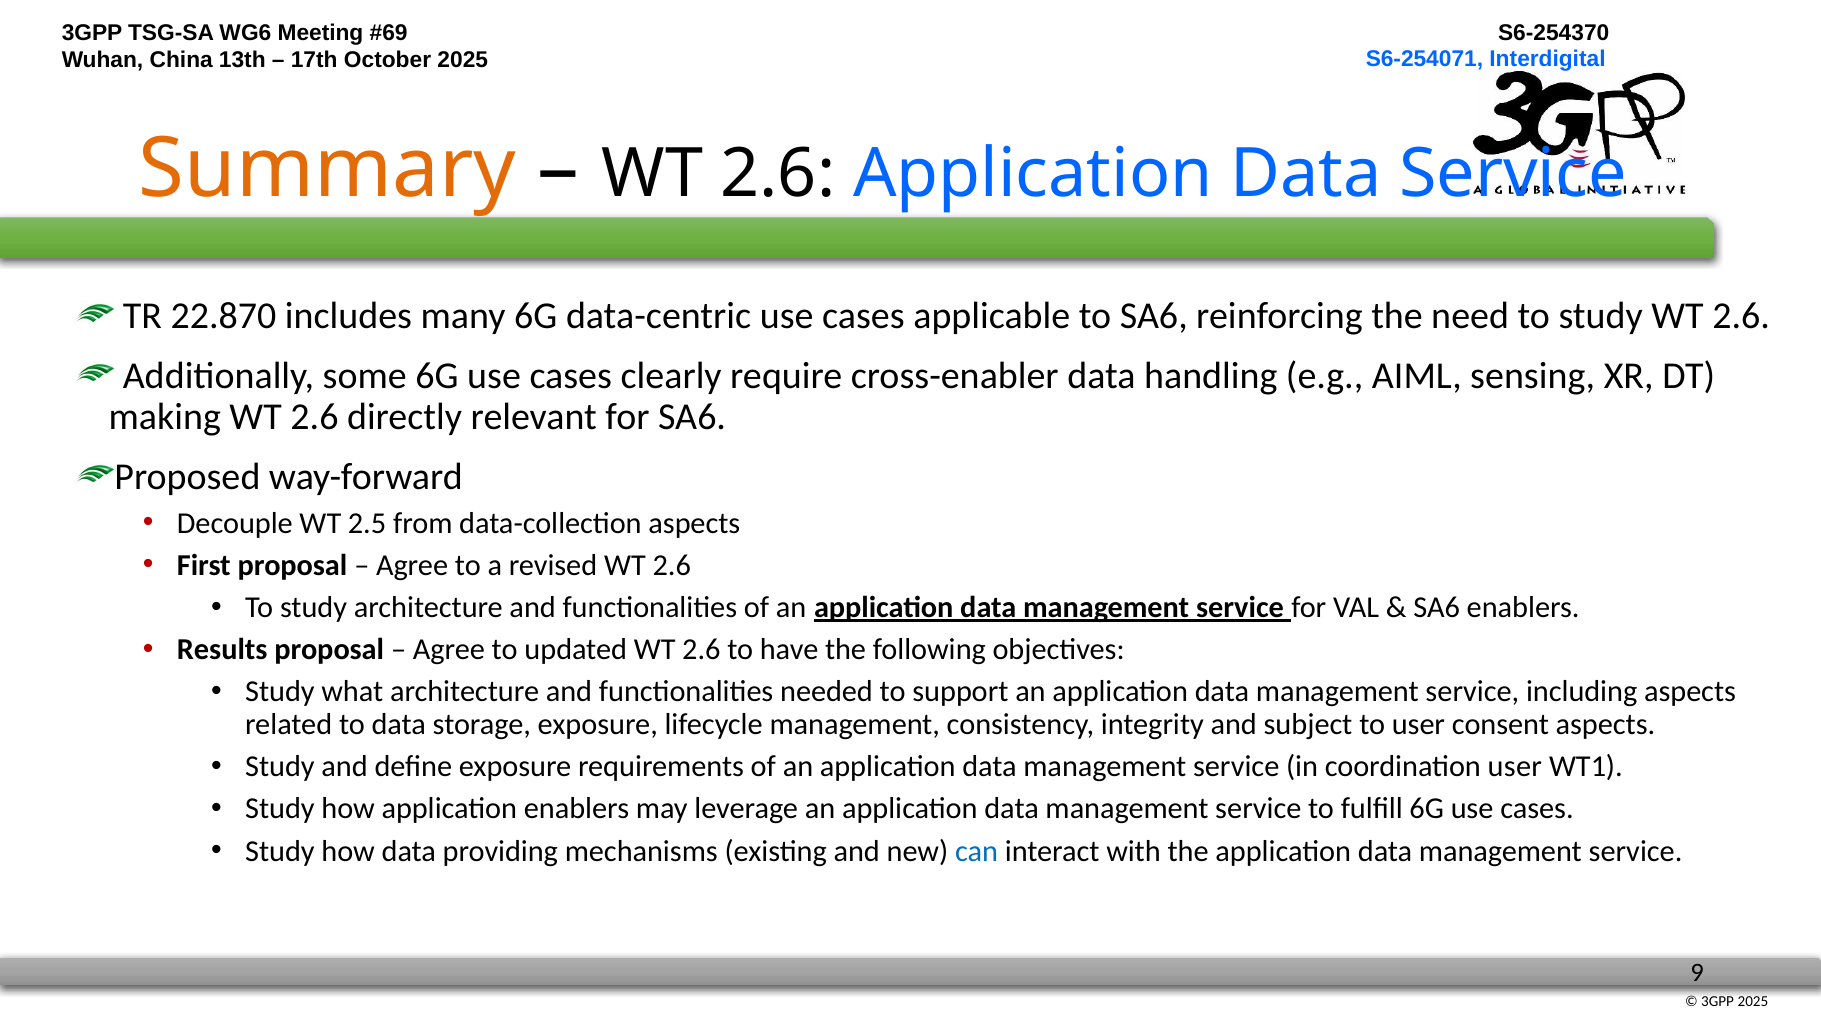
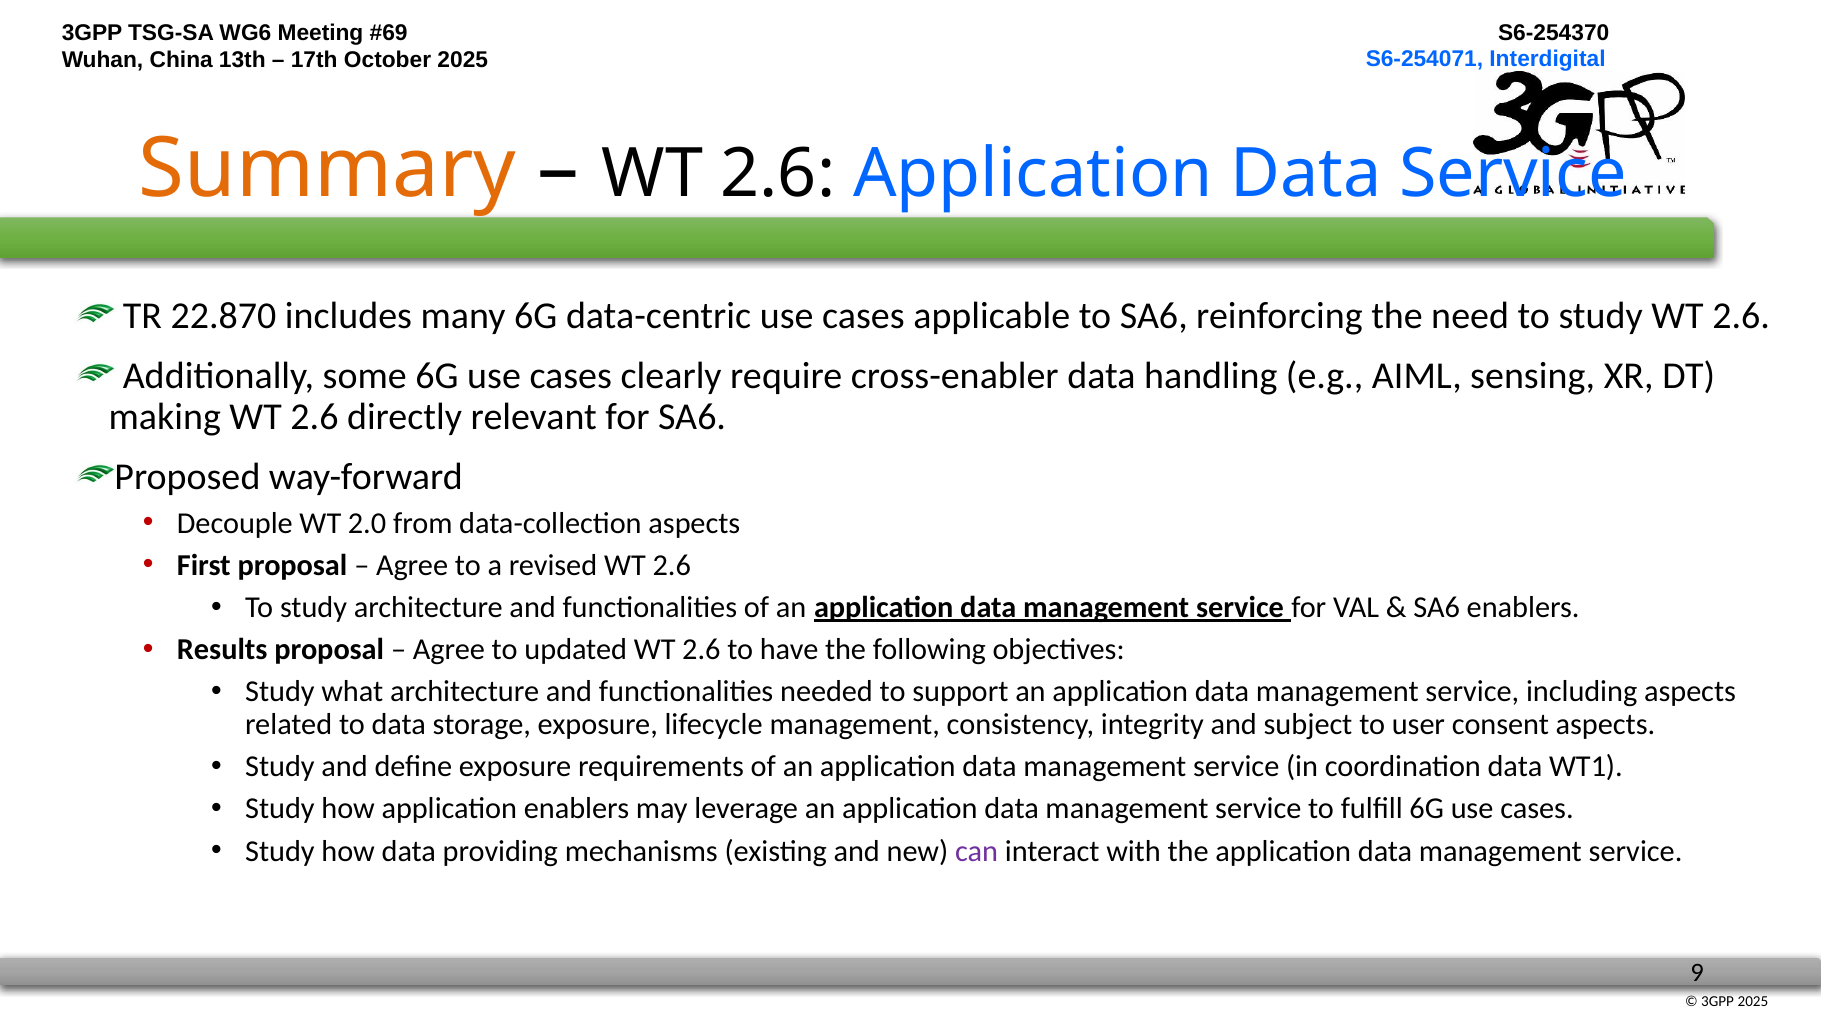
2.5: 2.5 -> 2.0
coordination user: user -> data
can colour: blue -> purple
